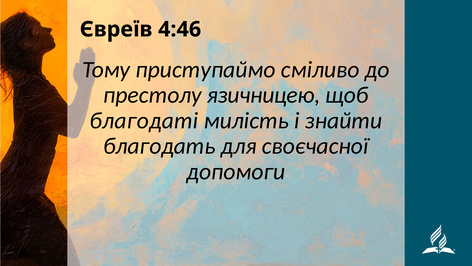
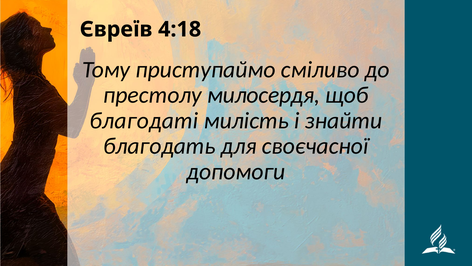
4:46: 4:46 -> 4:18
язичницею: язичницею -> милосердя
